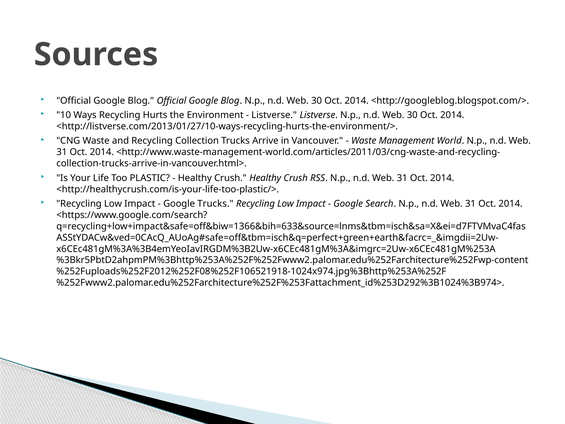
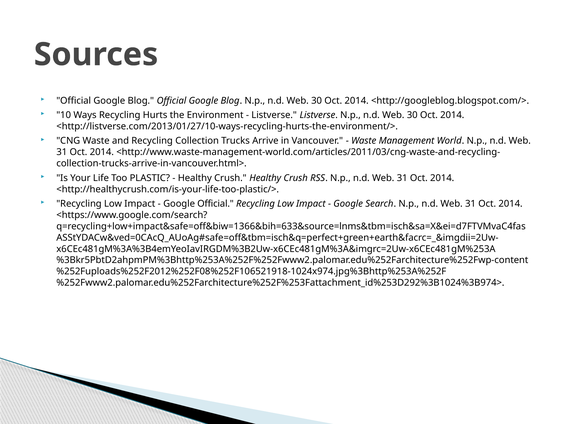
Google Trucks: Trucks -> Official
